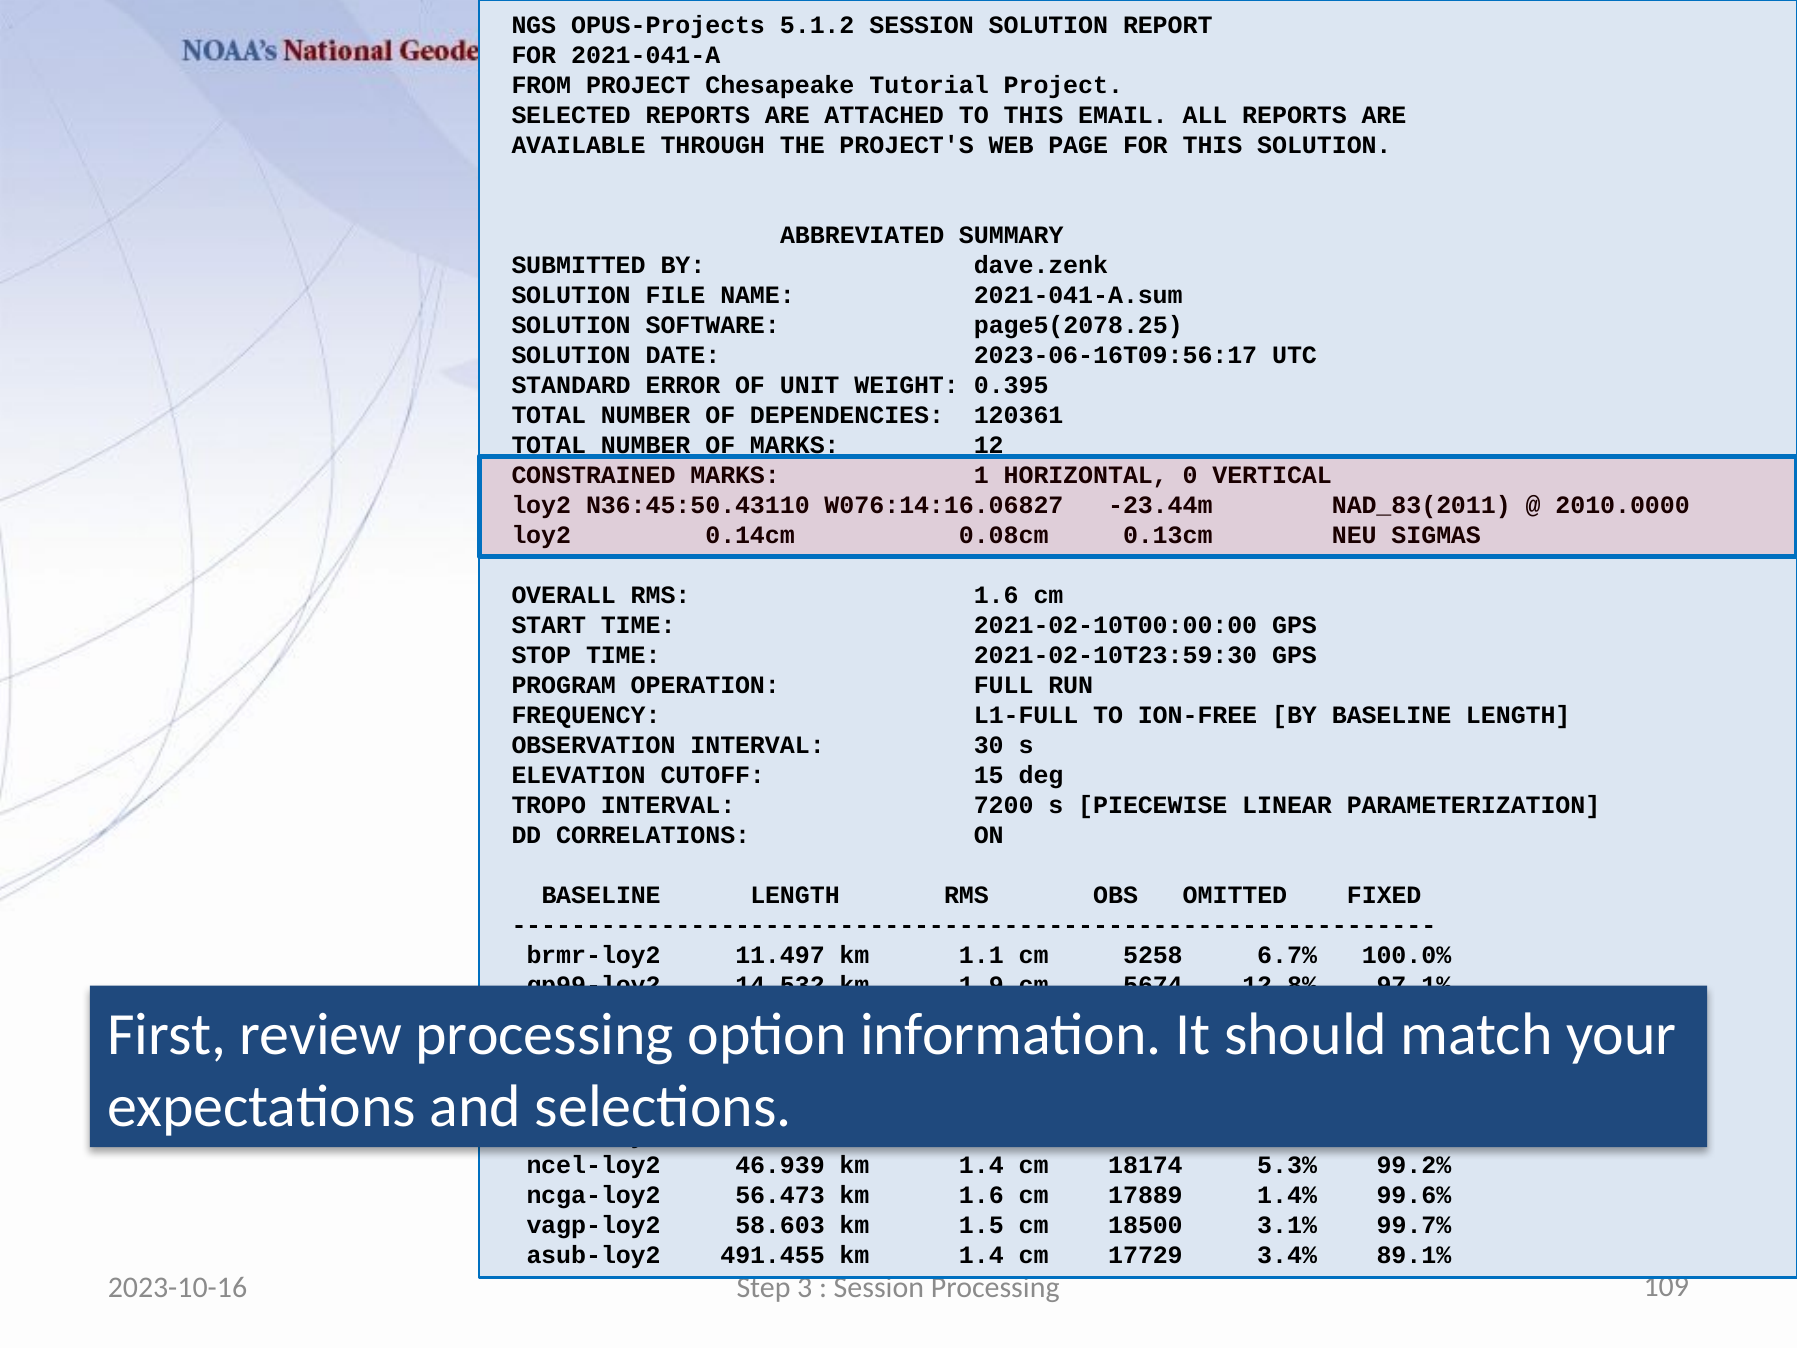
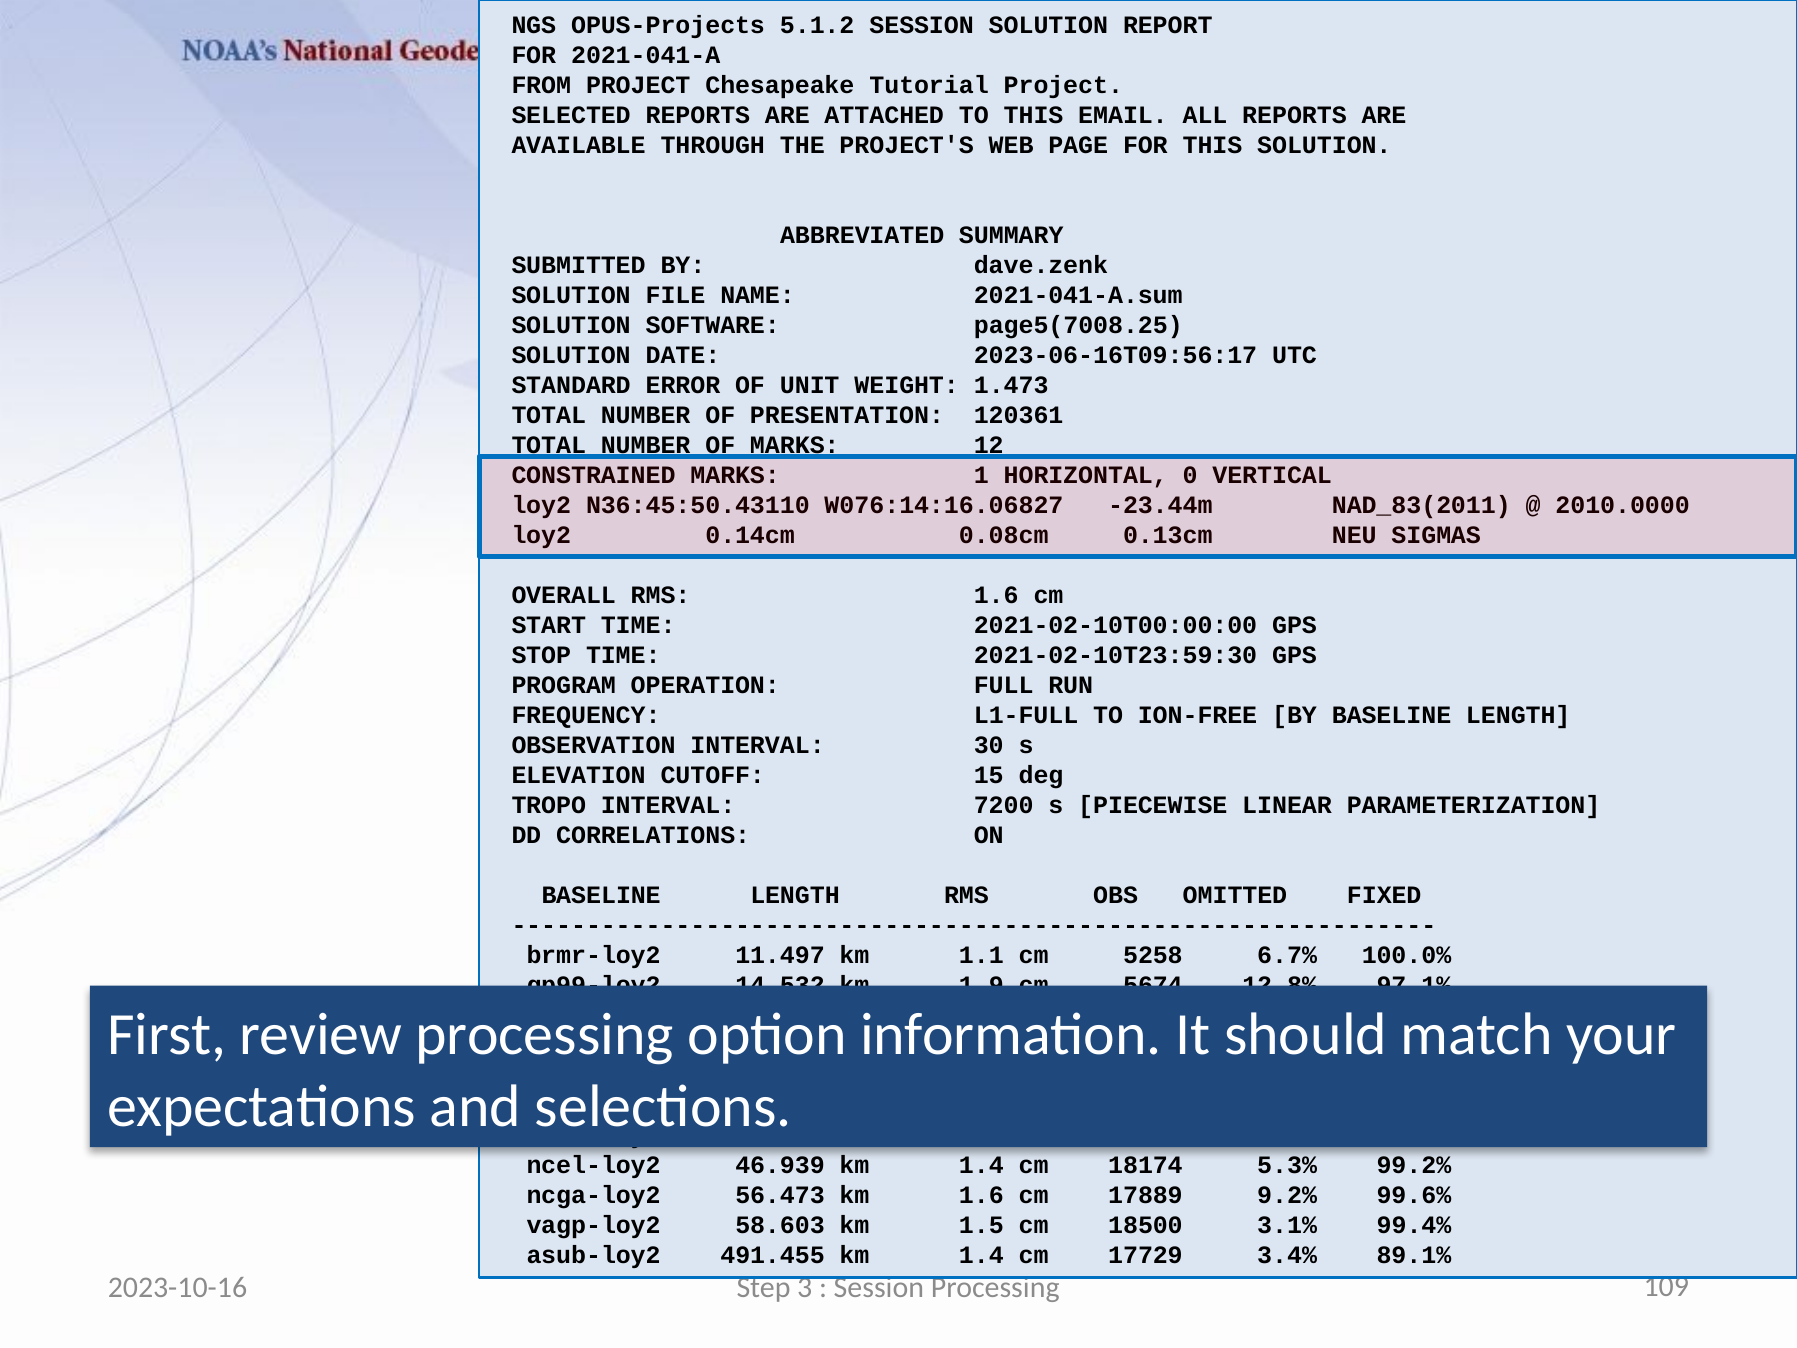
page5(2078.25: page5(2078.25 -> page5(7008.25
0.395: 0.395 -> 1.473
DEPENDENCIES: DEPENDENCIES -> PRESENTATION
1.4%: 1.4% -> 9.2%
99.7%: 99.7% -> 99.4%
